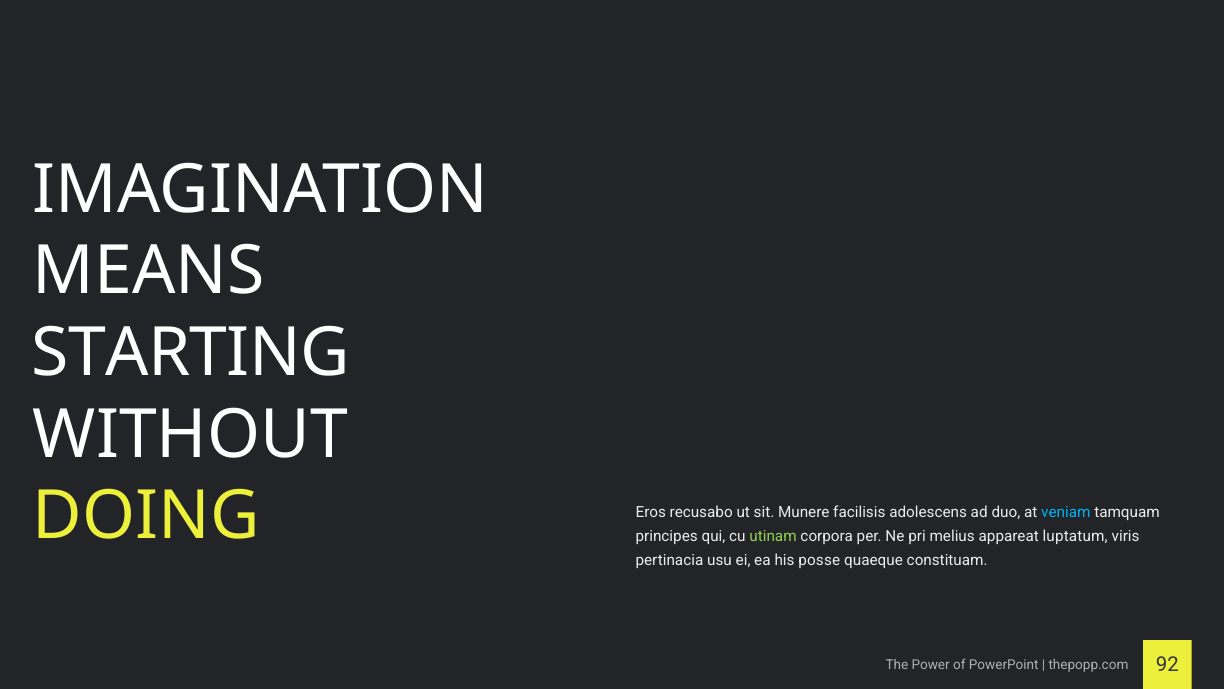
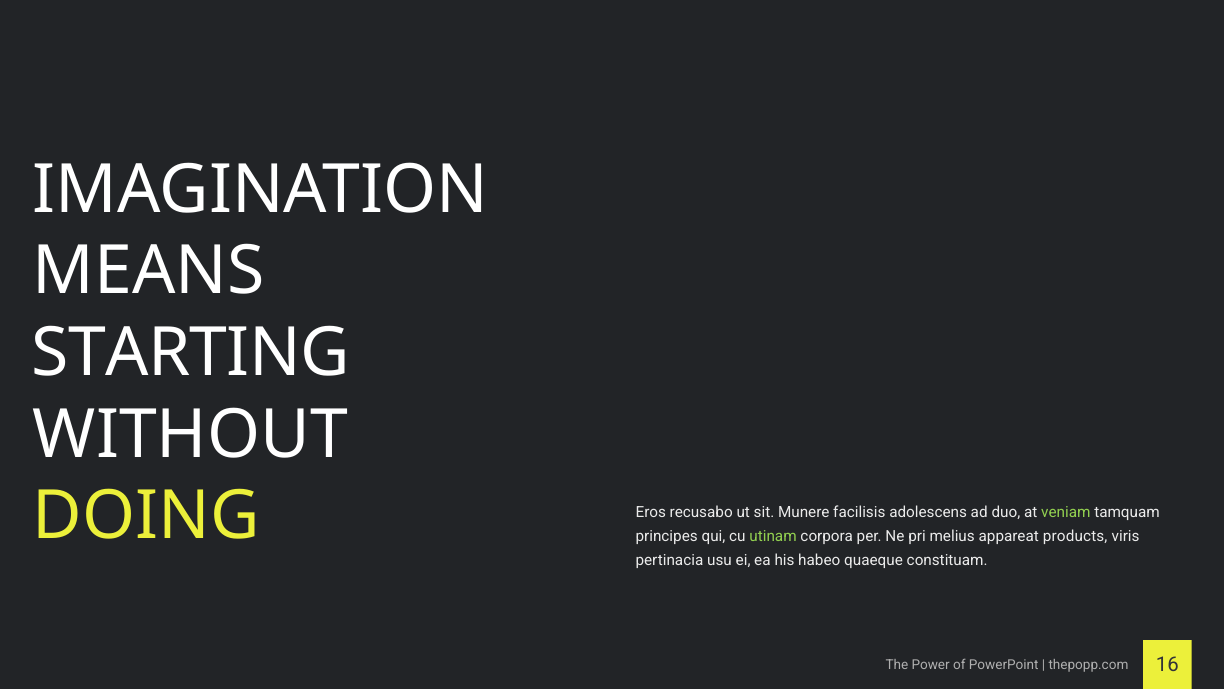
veniam colour: light blue -> light green
luptatum: luptatum -> products
posse: posse -> habeo
92: 92 -> 16
